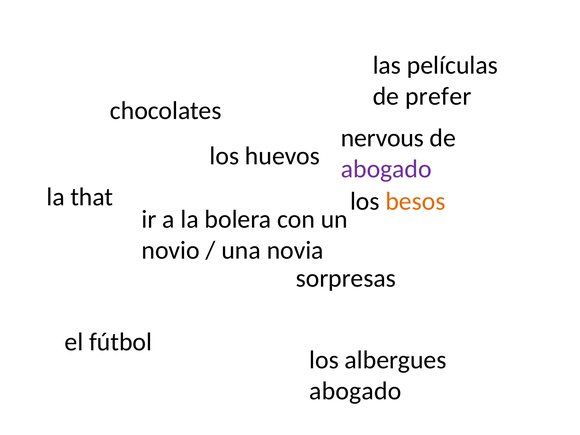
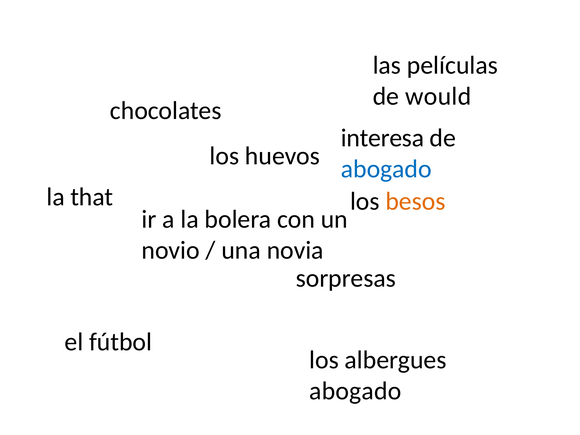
prefer: prefer -> would
nervous: nervous -> interesa
abogado at (386, 169) colour: purple -> blue
